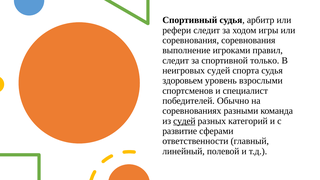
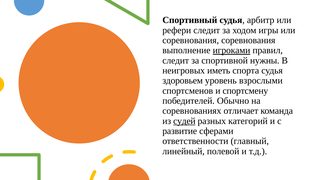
игроками underline: none -> present
только: только -> нужны
неигровых судей: судей -> иметь
специалист: специалист -> спортсмену
разными: разными -> отличает
